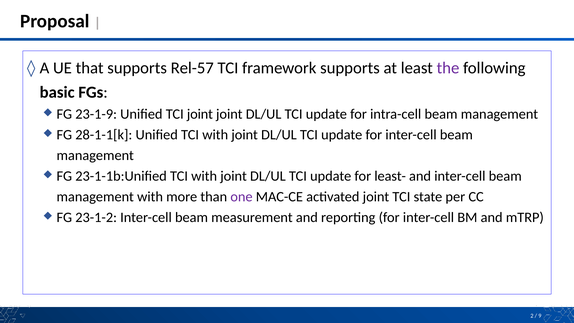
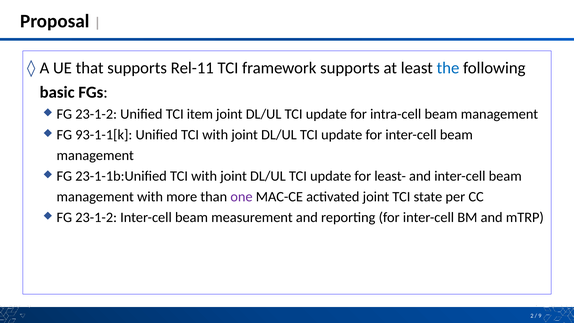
Rel-57: Rel-57 -> Rel-11
the colour: purple -> blue
23-1-9 at (96, 114): 23-1-9 -> 23-1-2
TCI joint: joint -> item
28-1-1[k: 28-1-1[k -> 93-1-1[k
